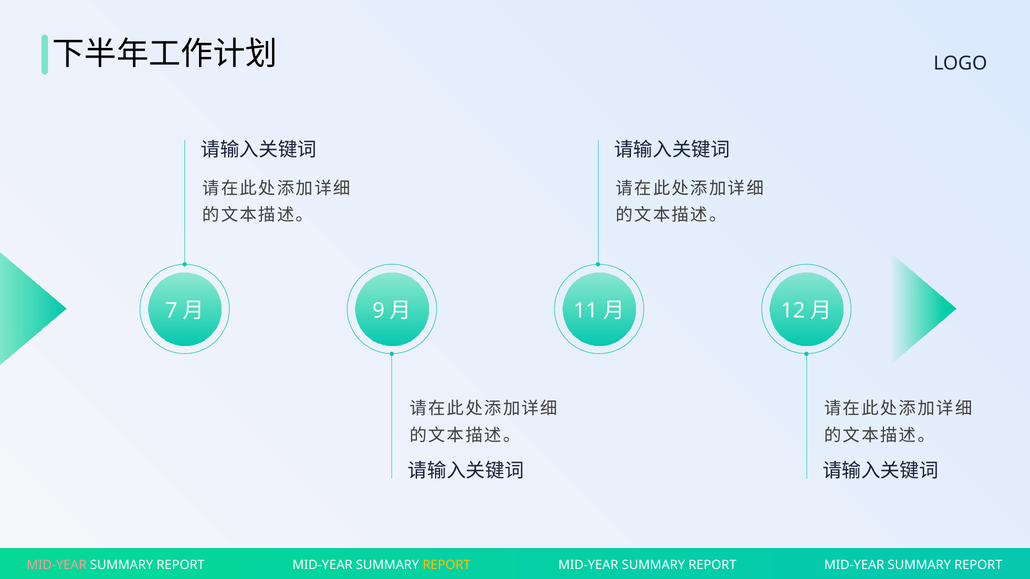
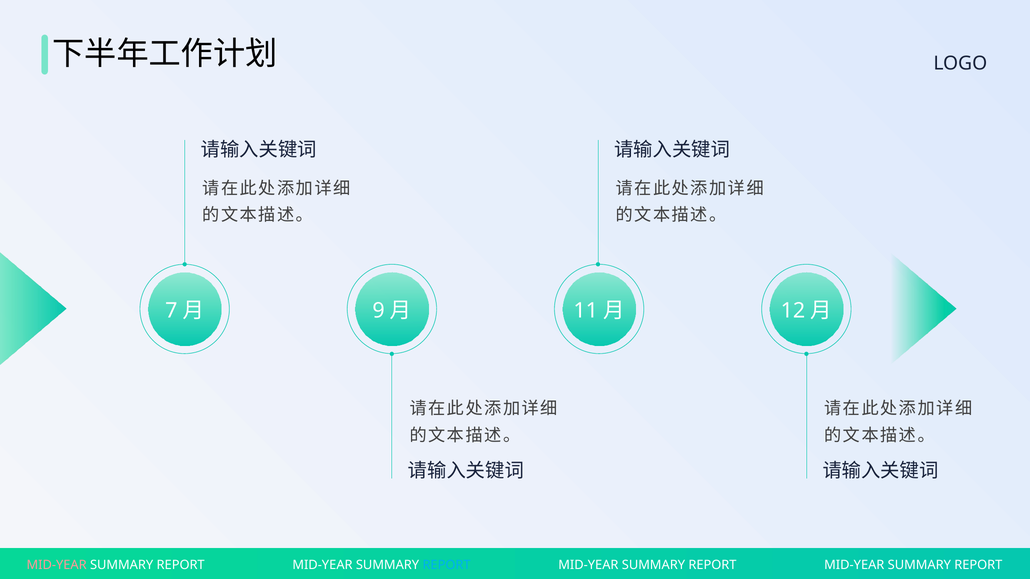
REPORT at (447, 565) colour: yellow -> light blue
